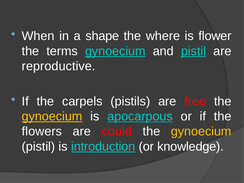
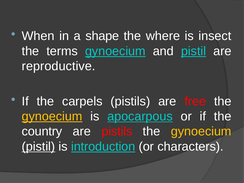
flower: flower -> insect
flowers: flowers -> country
are could: could -> pistils
pistil at (38, 146) underline: none -> present
knowledge: knowledge -> characters
